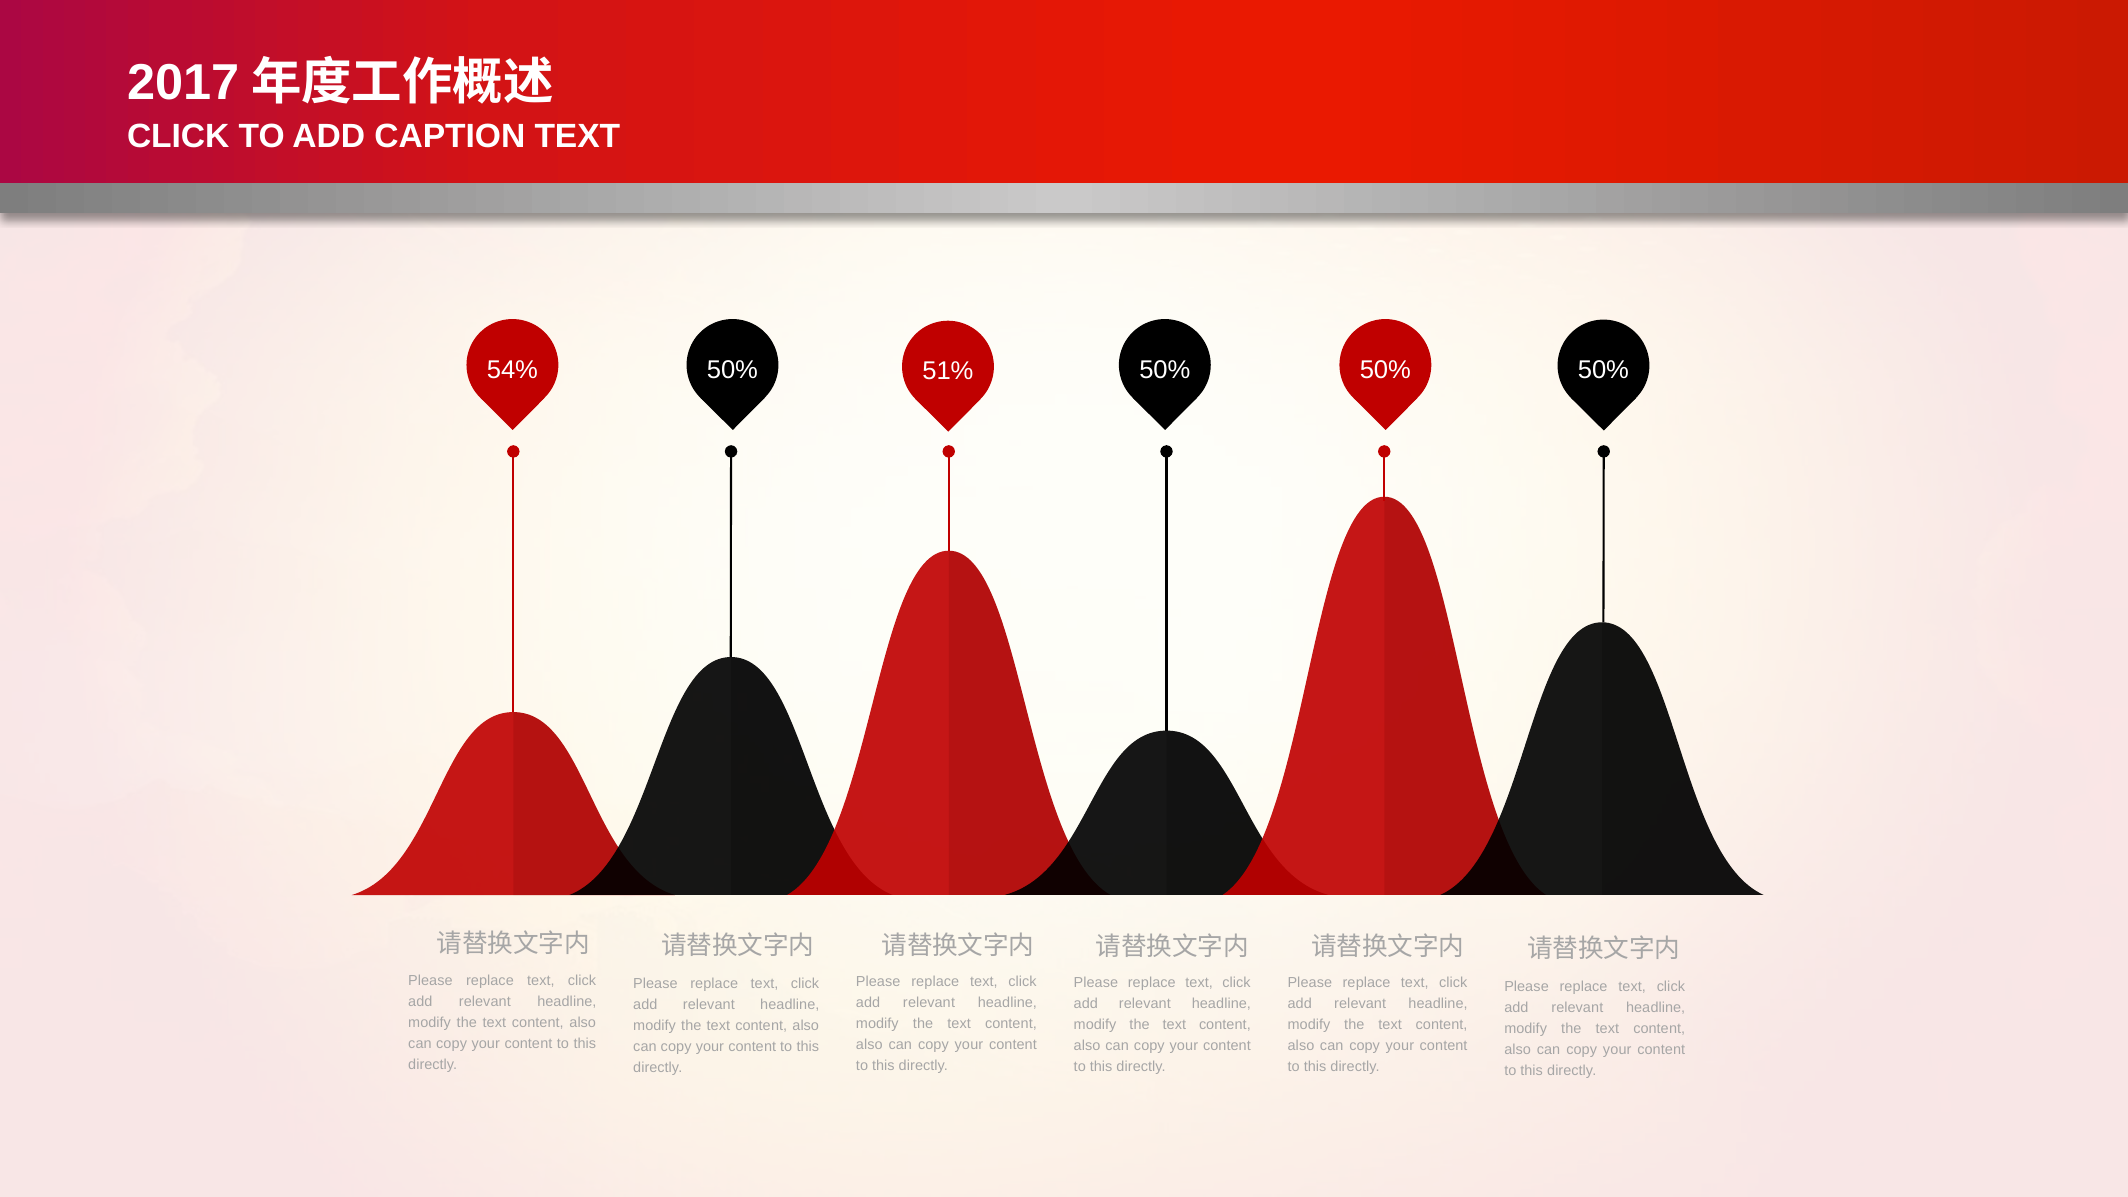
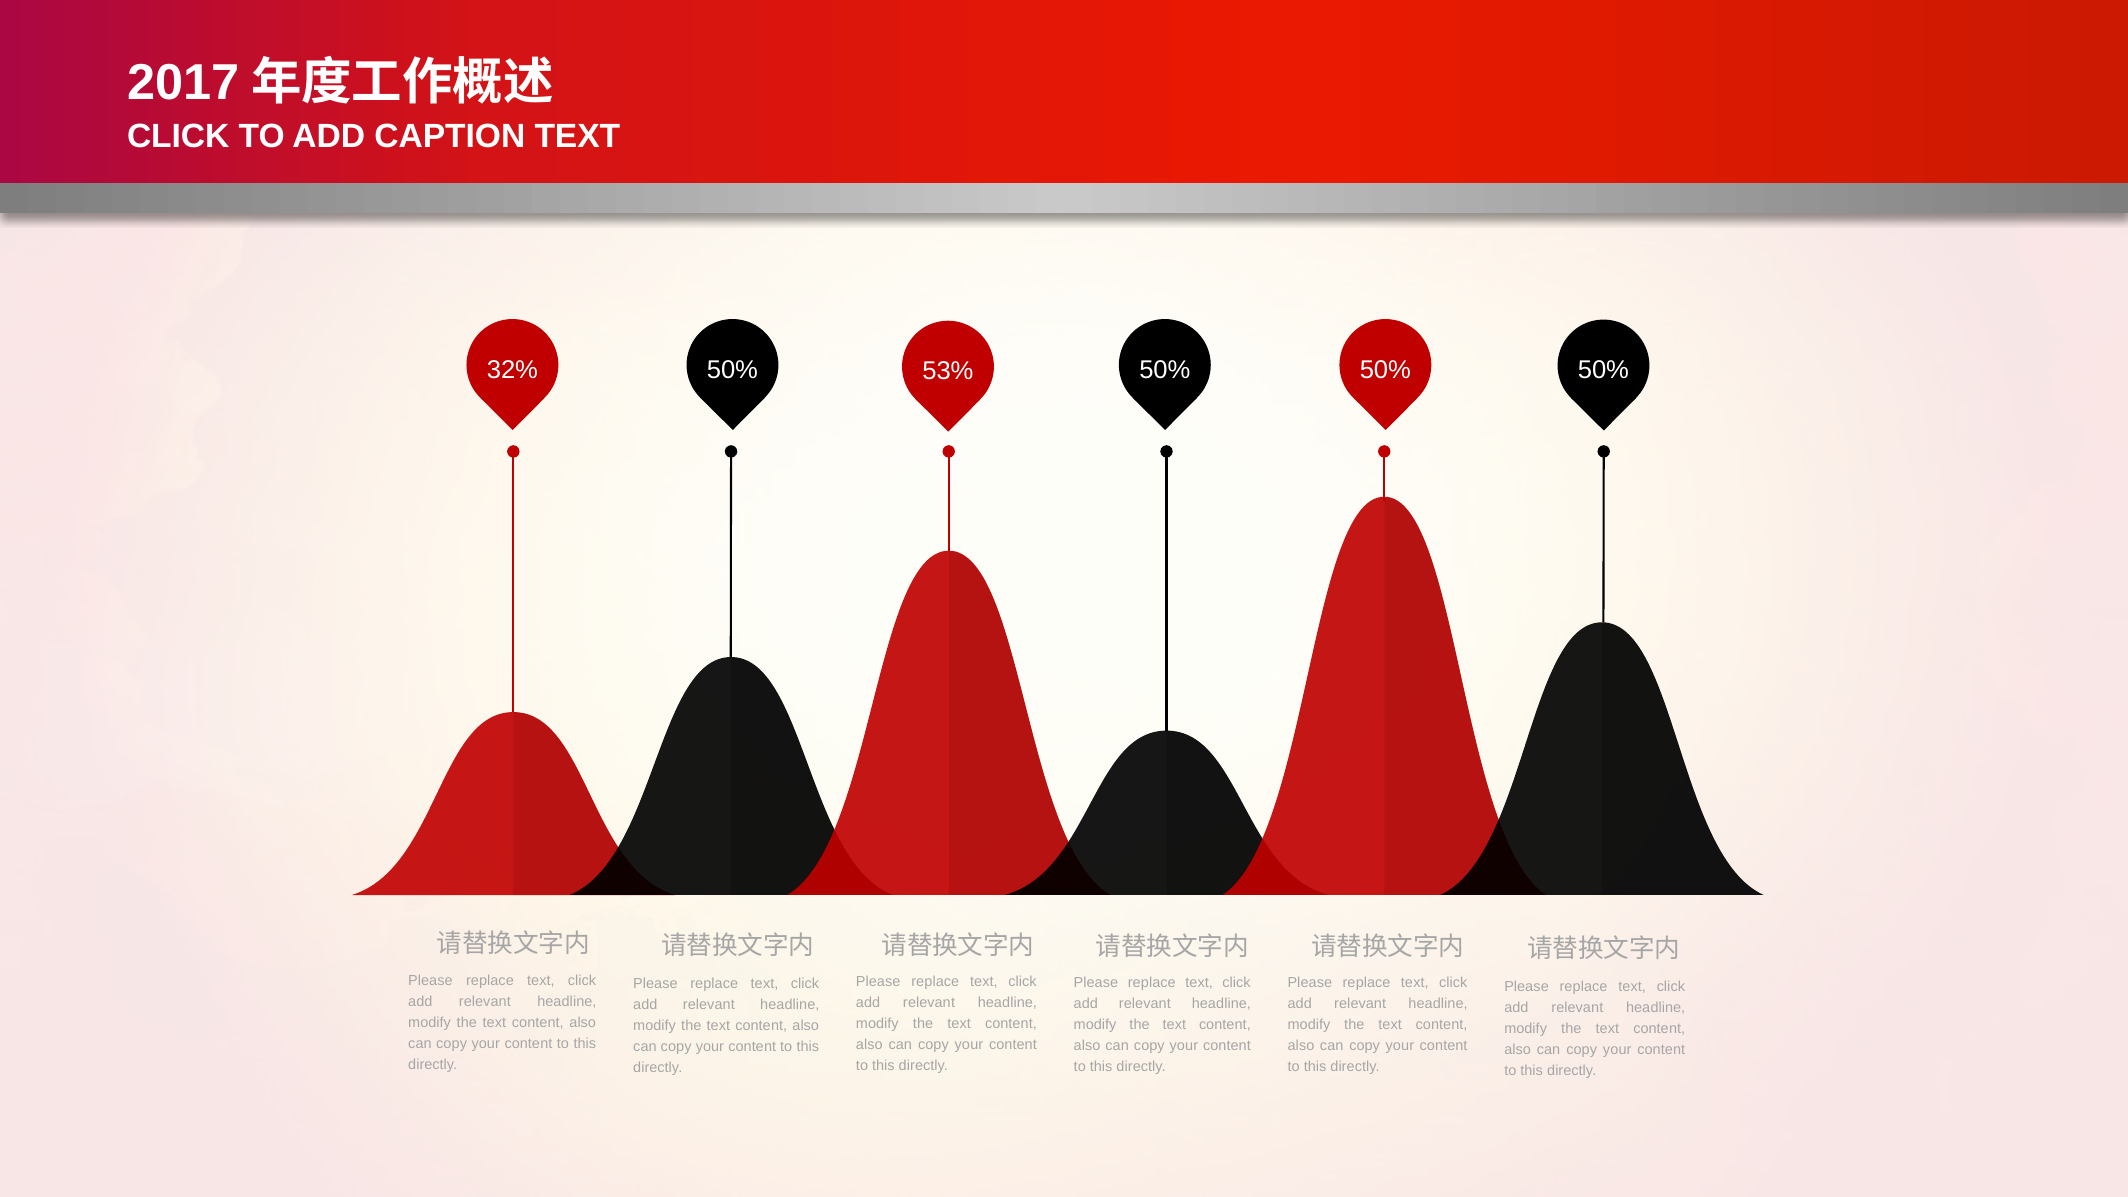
54%: 54% -> 32%
51%: 51% -> 53%
